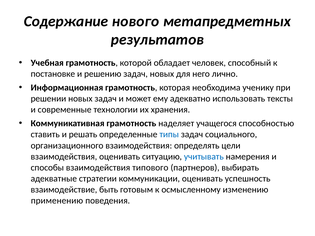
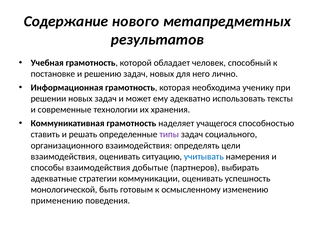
типы colour: blue -> purple
типового: типового -> добытые
взаимодействие: взаимодействие -> монологической
